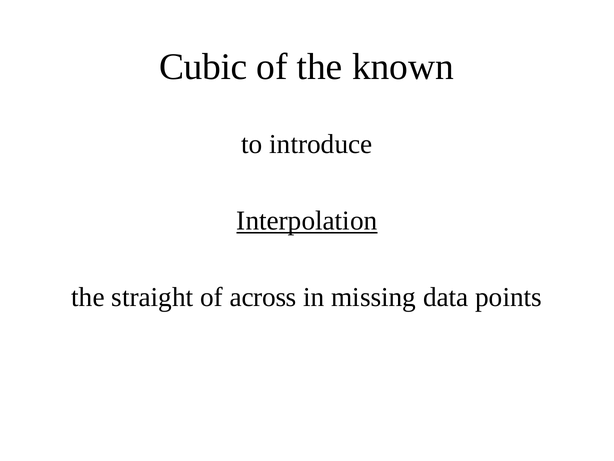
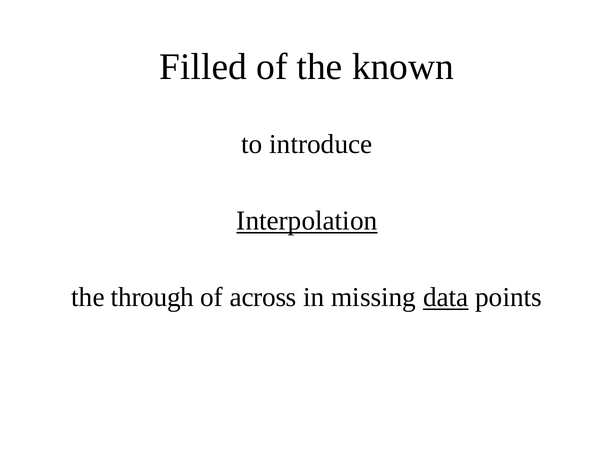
Cubic: Cubic -> Filled
straight: straight -> through
data underline: none -> present
